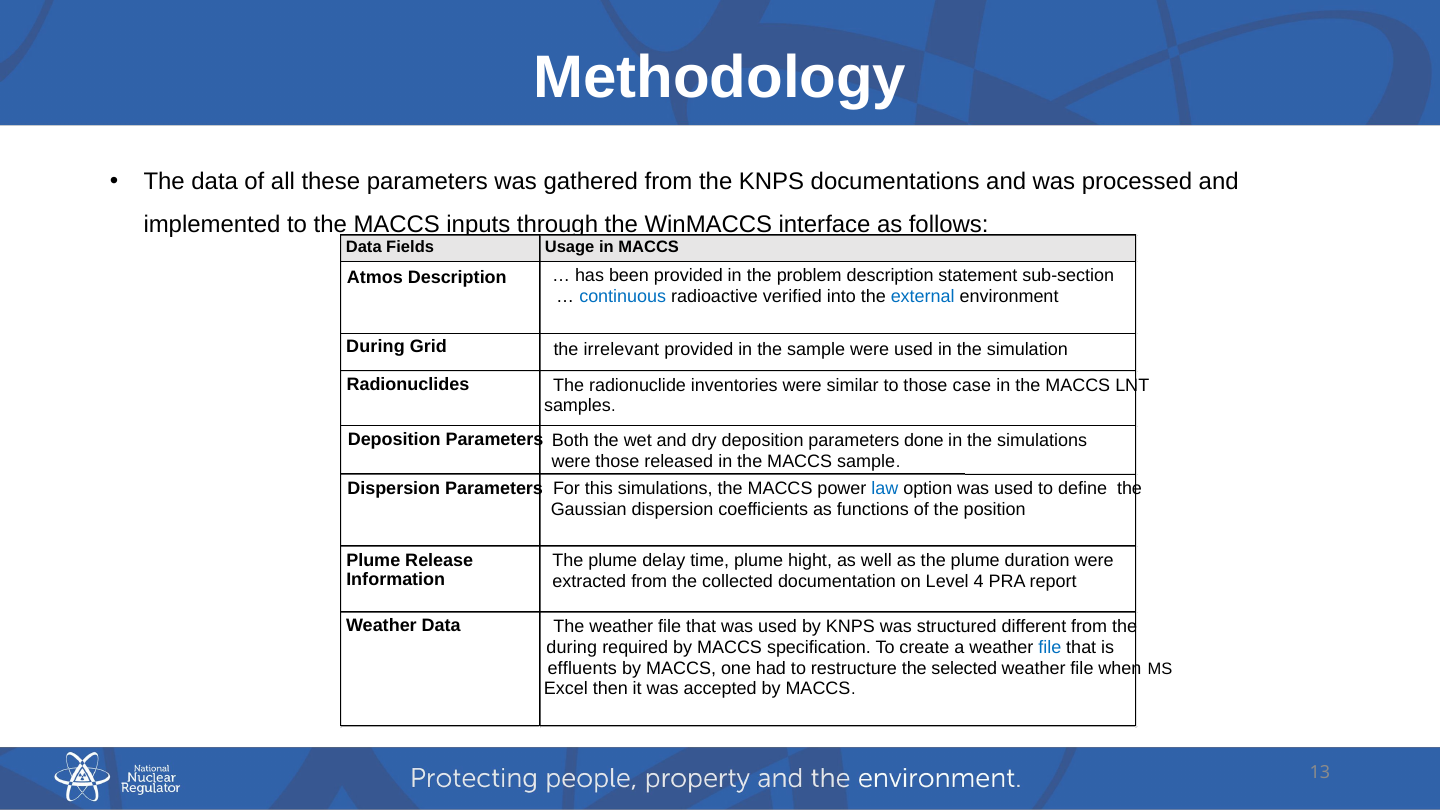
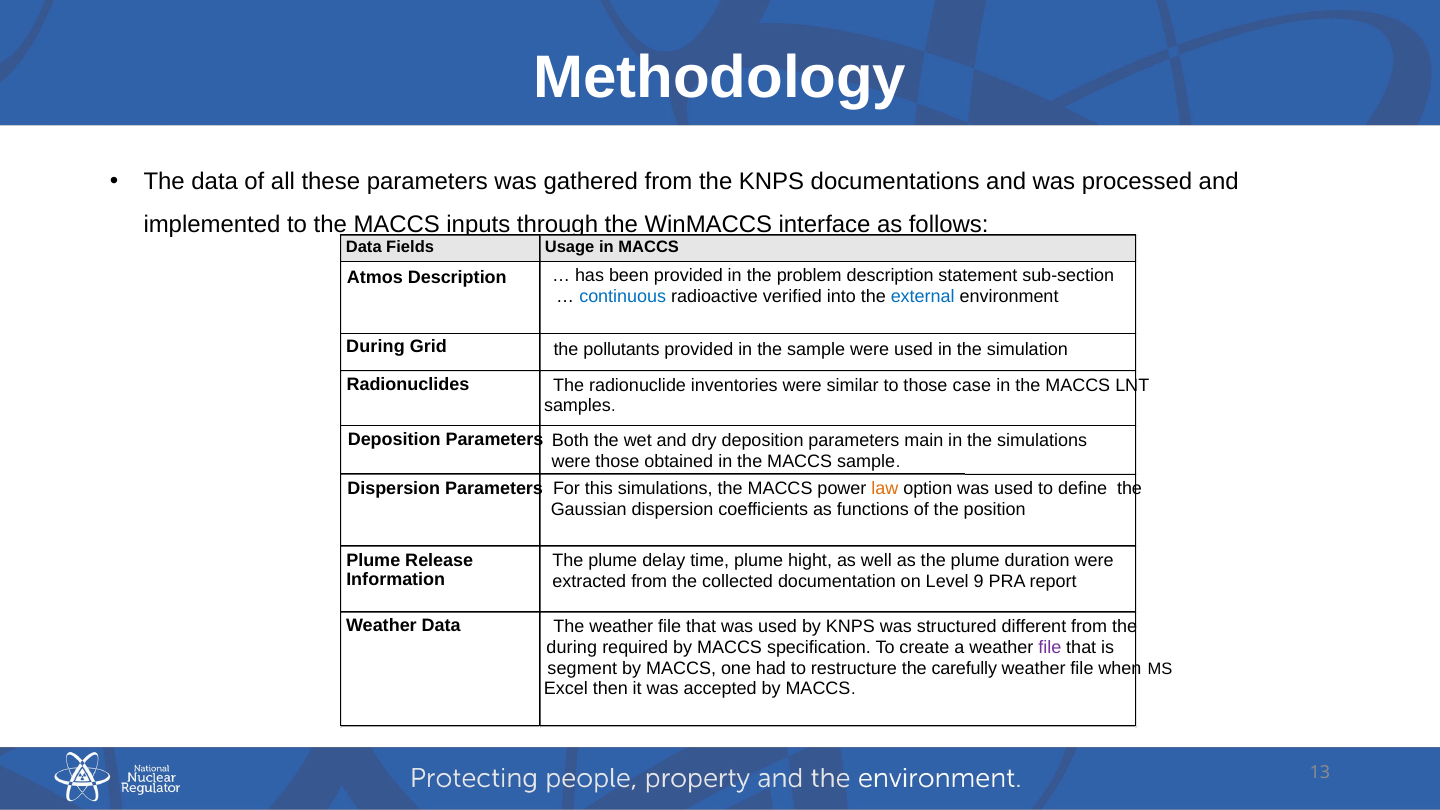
irrelevant: irrelevant -> pollutants
done: done -> main
released: released -> obtained
law colour: blue -> orange
4: 4 -> 9
file at (1050, 647) colour: blue -> purple
effluents: effluents -> segment
selected: selected -> carefully
